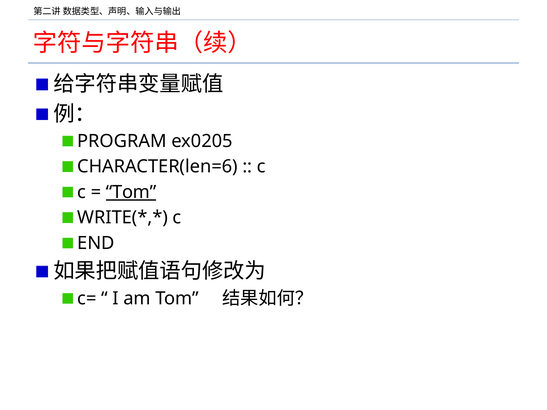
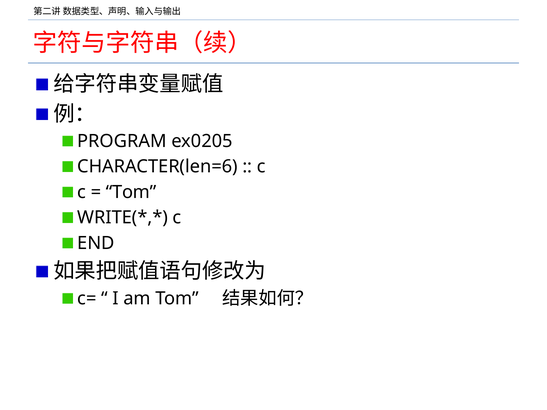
Tom at (131, 192) underline: present -> none
